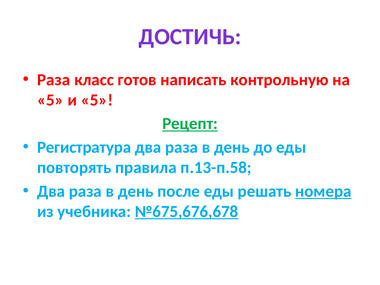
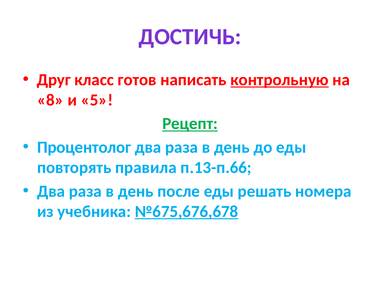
Раза at (54, 80): Раза -> Друг
контрольную underline: none -> present
5 at (50, 100): 5 -> 8
Регистратура: Регистратура -> Процентолог
п.13-п.58: п.13-п.58 -> п.13-п.66
номера underline: present -> none
